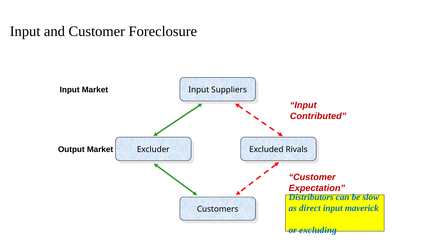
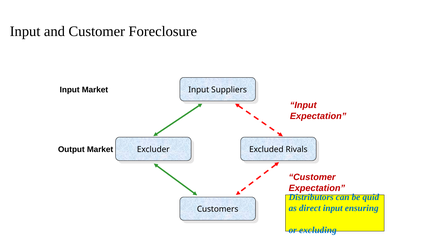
Contributed at (318, 116): Contributed -> Expectation
slow: slow -> quid
maverick: maverick -> ensuring
